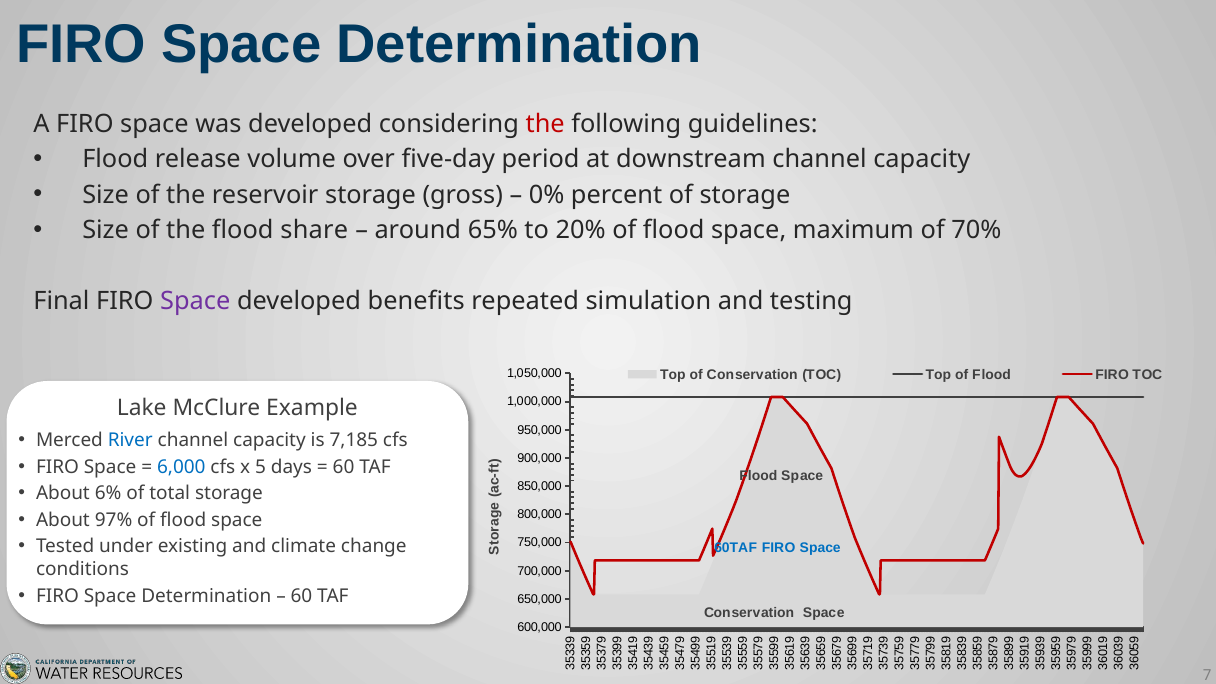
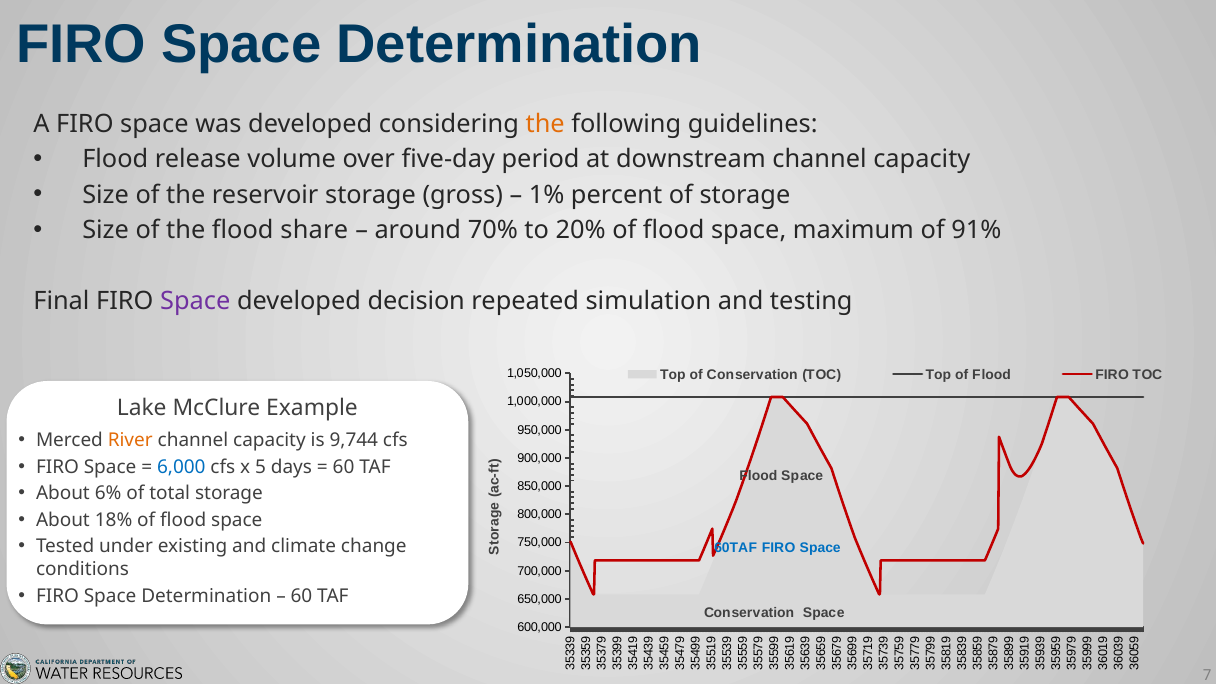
the at (545, 124) colour: red -> orange
0%: 0% -> 1%
65%: 65% -> 70%
70%: 70% -> 91%
benefits: benefits -> decision
River colour: blue -> orange
7,185: 7,185 -> 9,744
97%: 97% -> 18%
